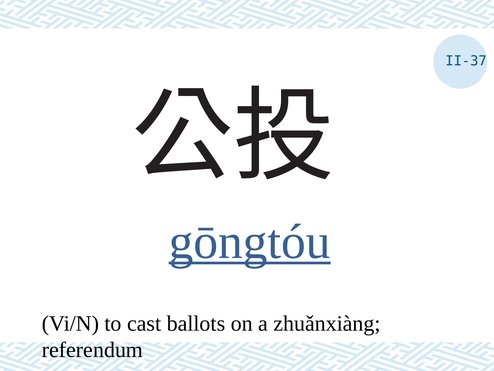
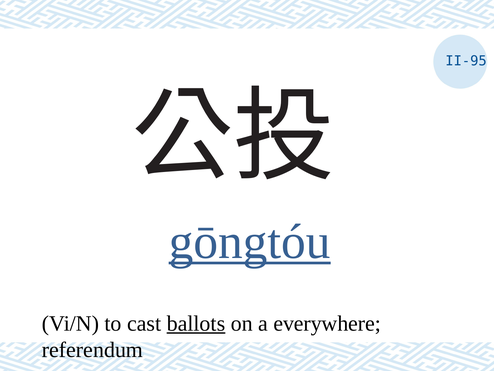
II-37: II-37 -> II-95
ballots underline: none -> present
zhuǎnxiàng: zhuǎnxiàng -> everywhere
